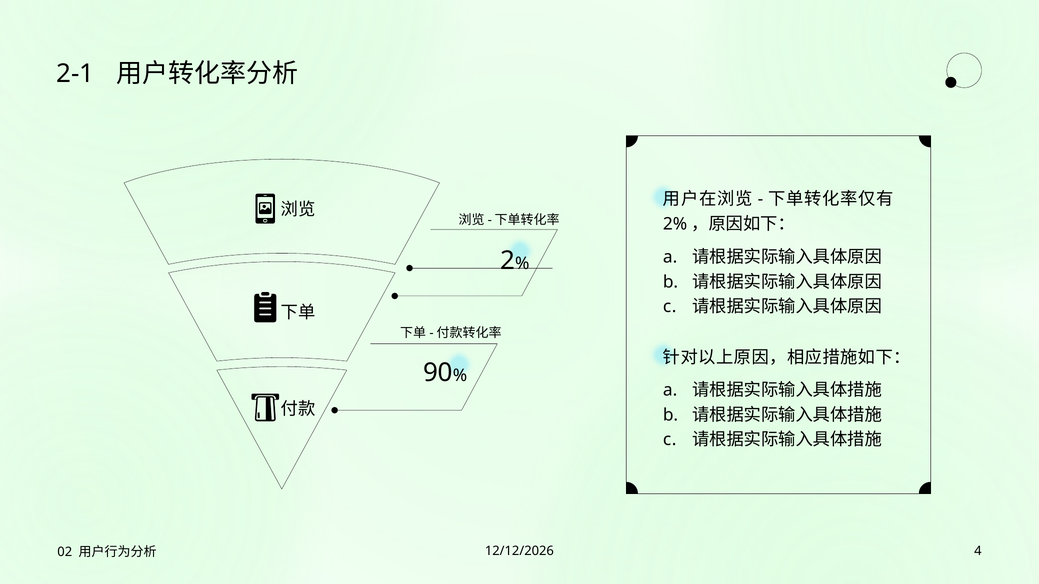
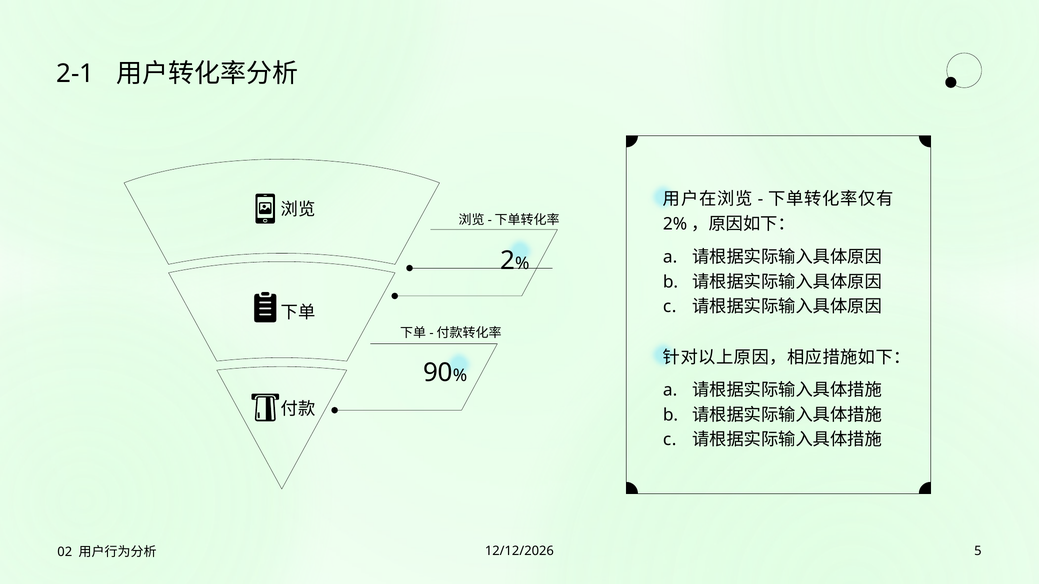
4: 4 -> 5
